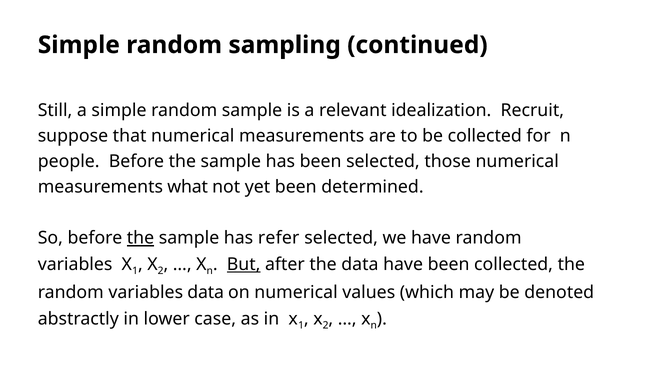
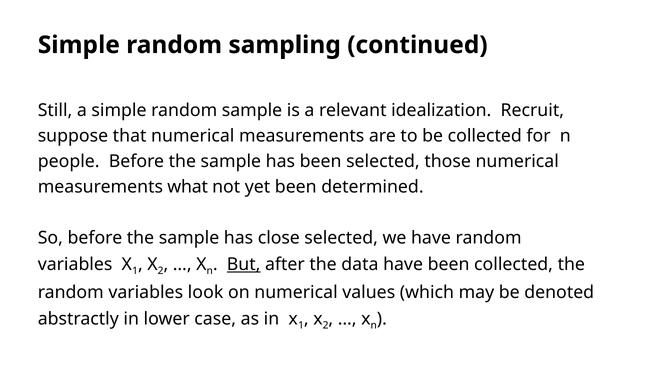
the at (140, 238) underline: present -> none
refer: refer -> close
variables data: data -> look
